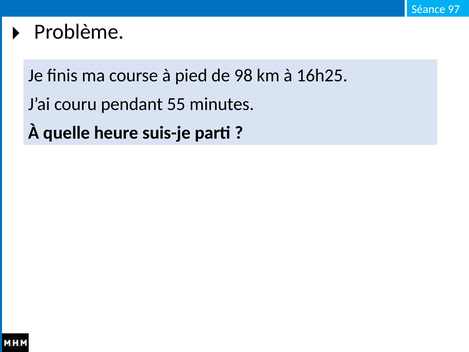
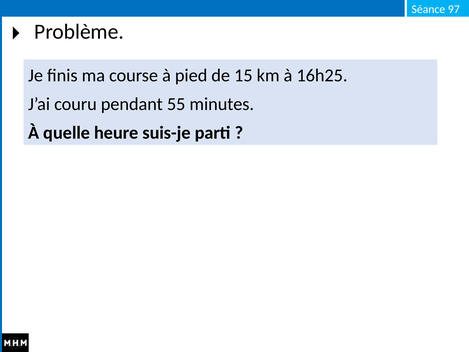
98: 98 -> 15
